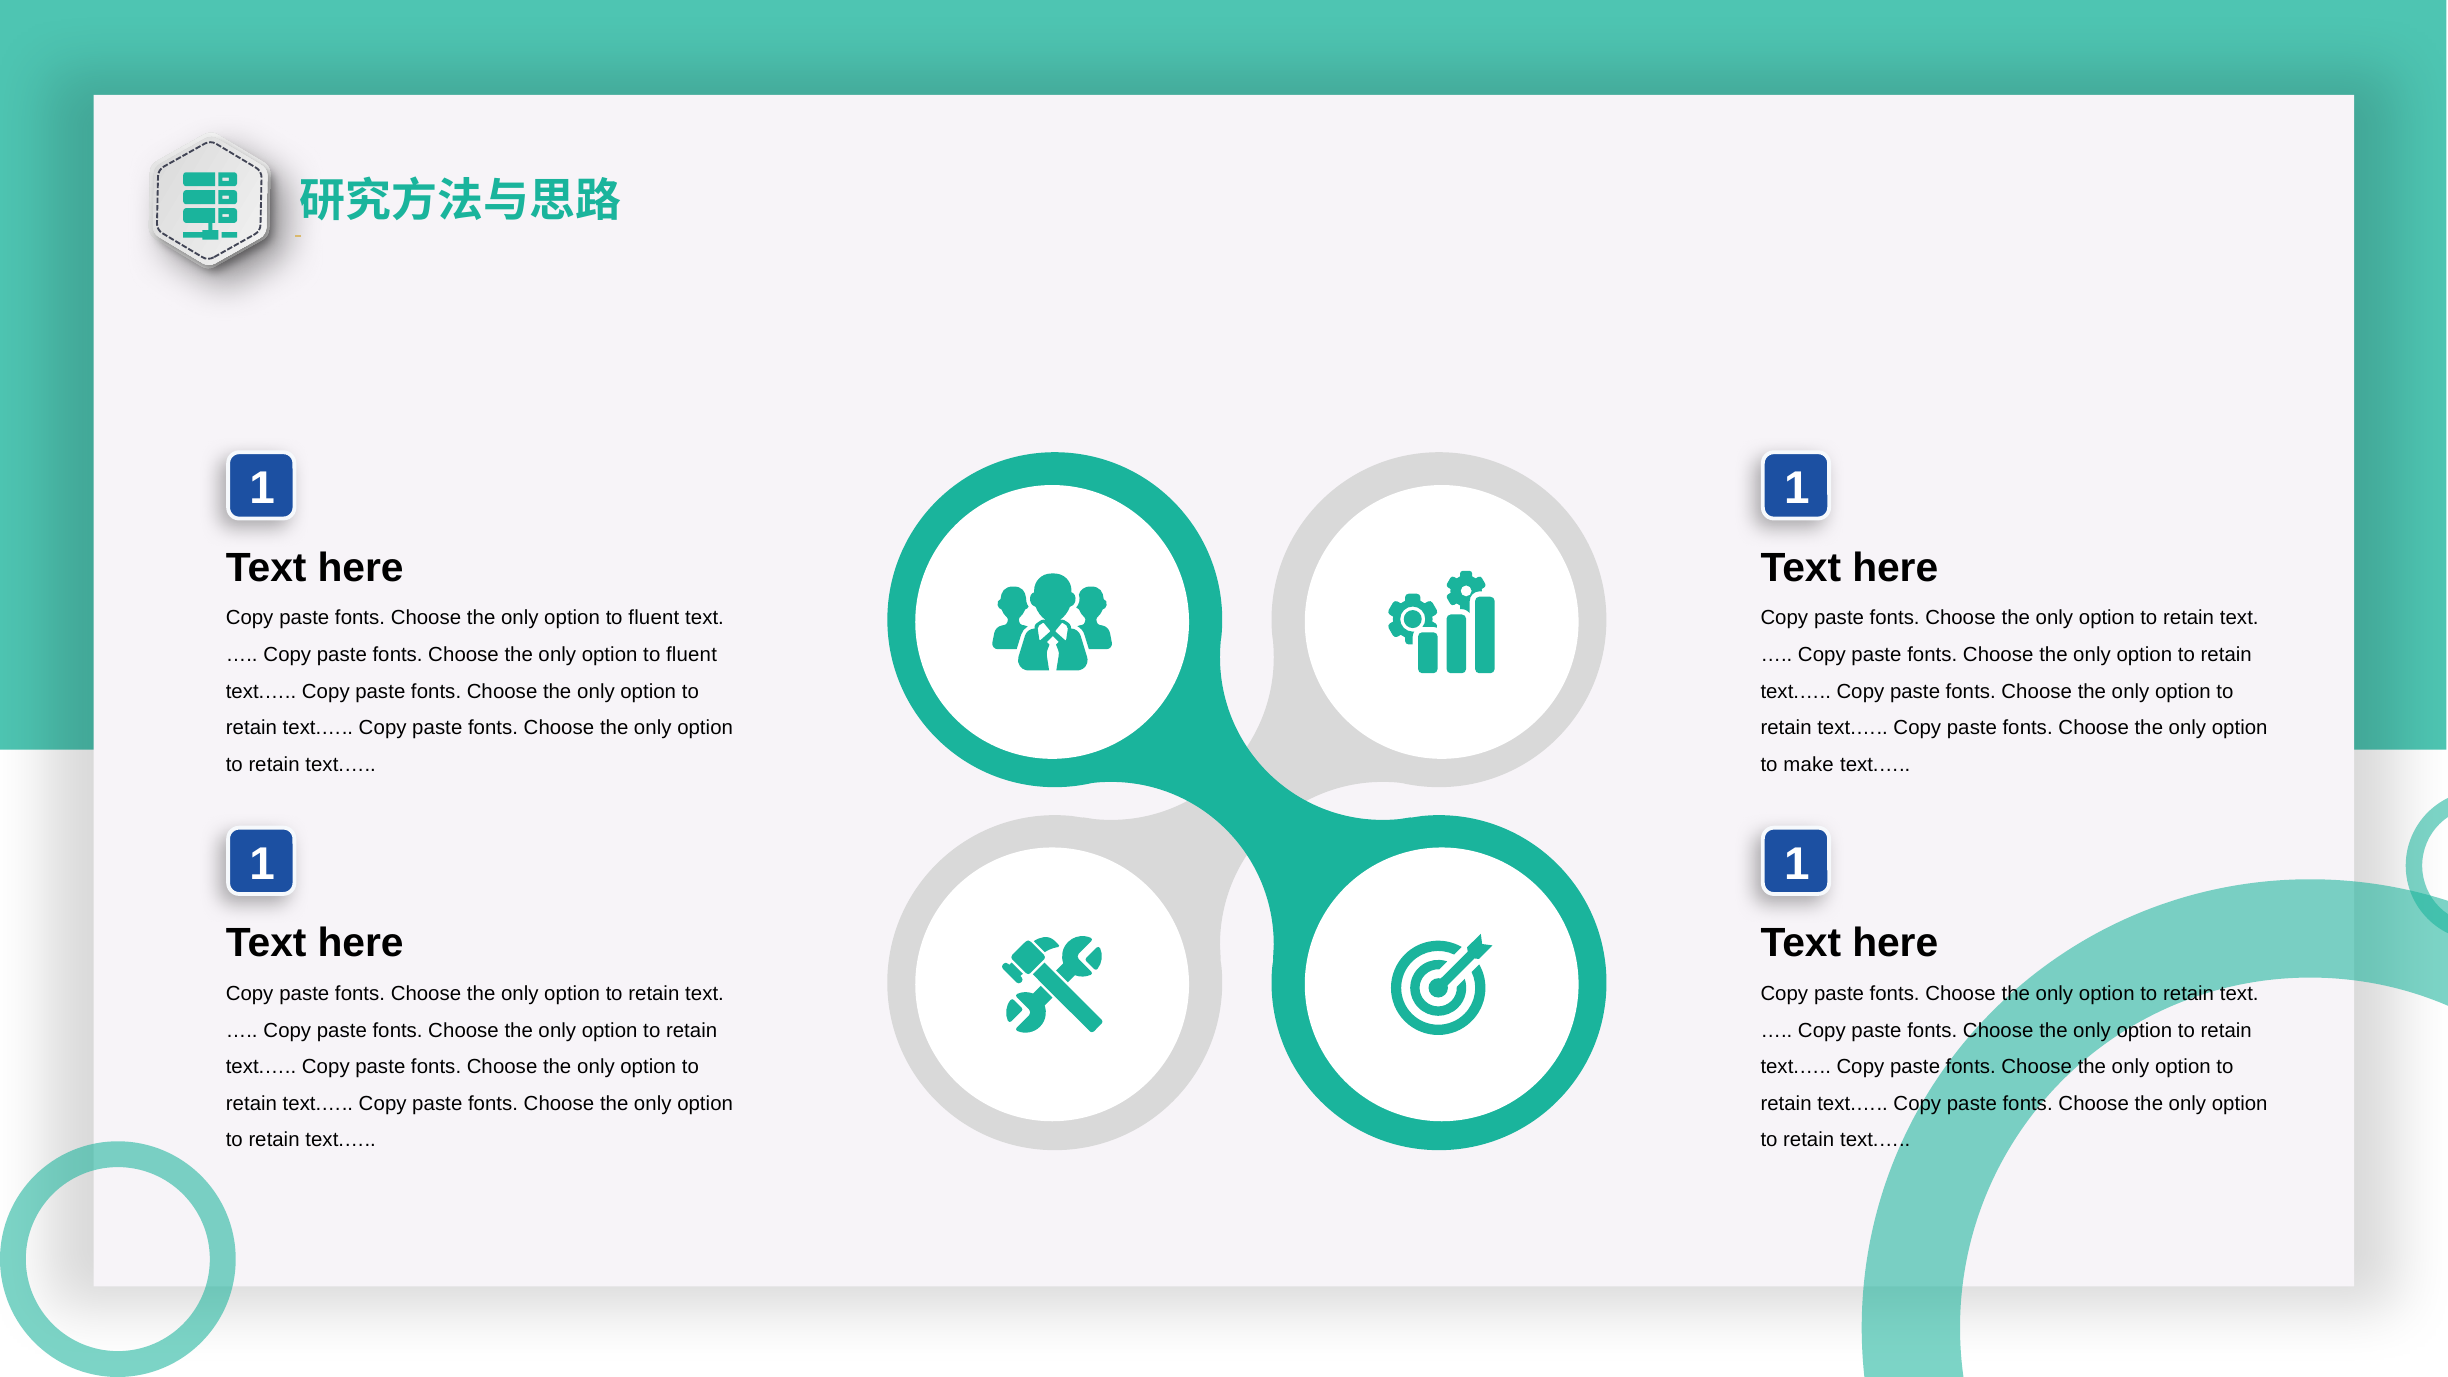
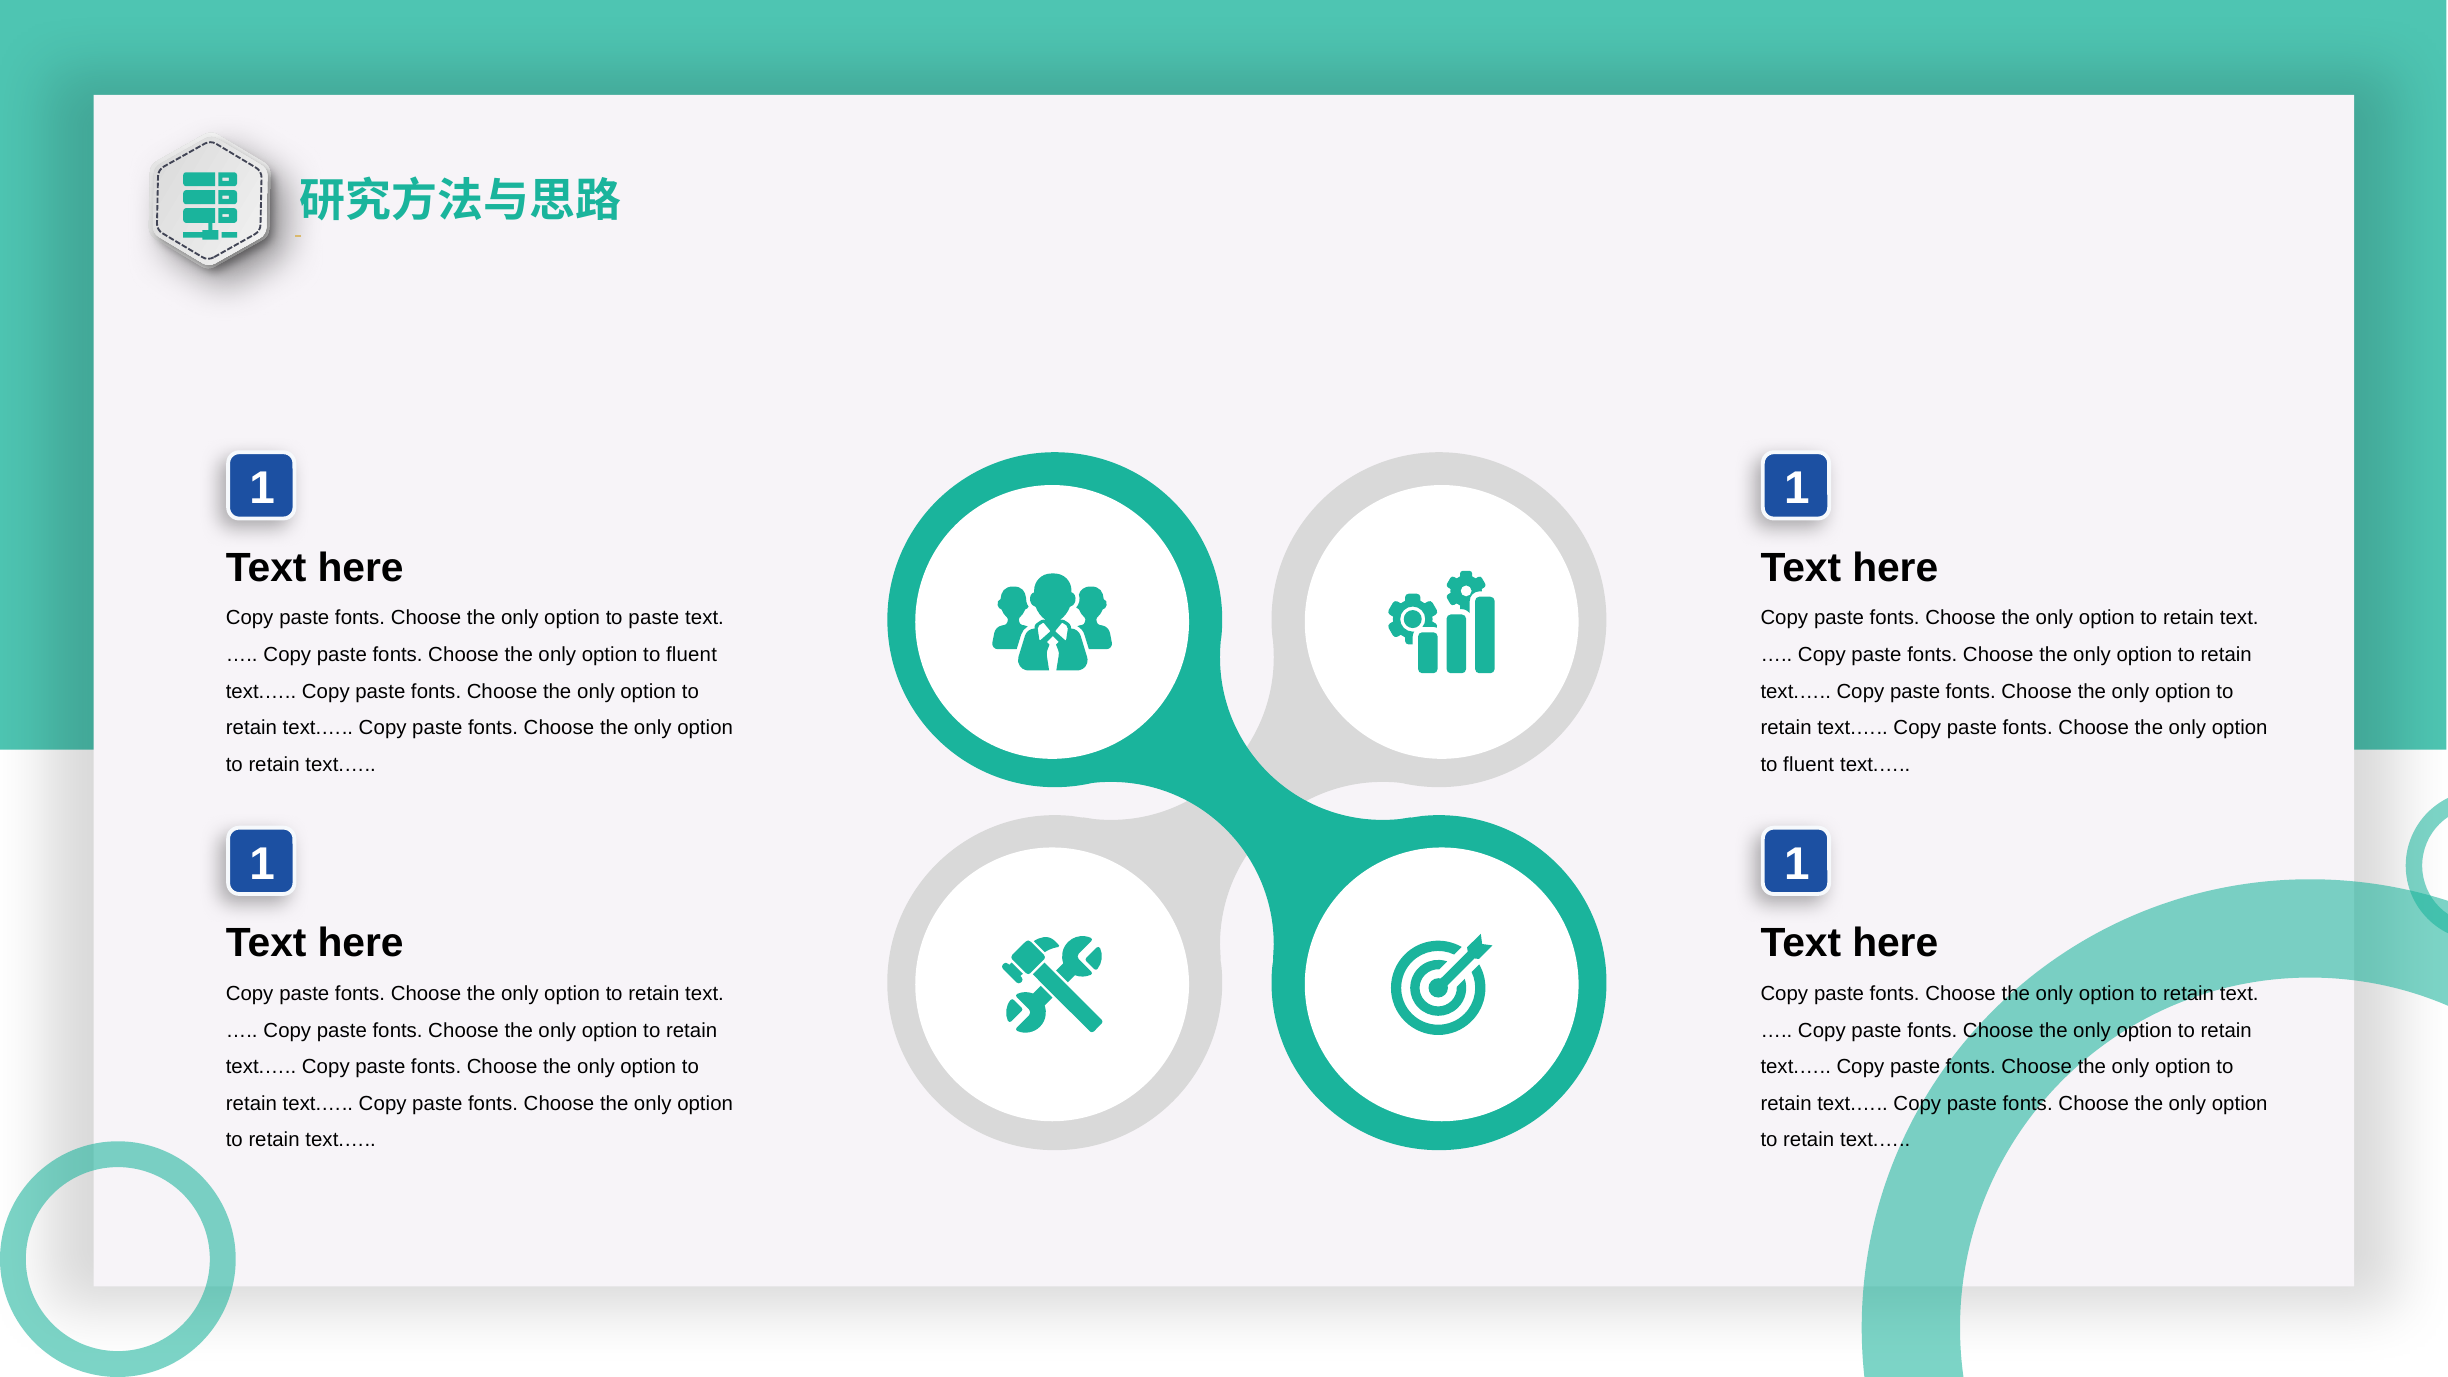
fluent at (654, 618): fluent -> paste
make at (1809, 765): make -> fluent
